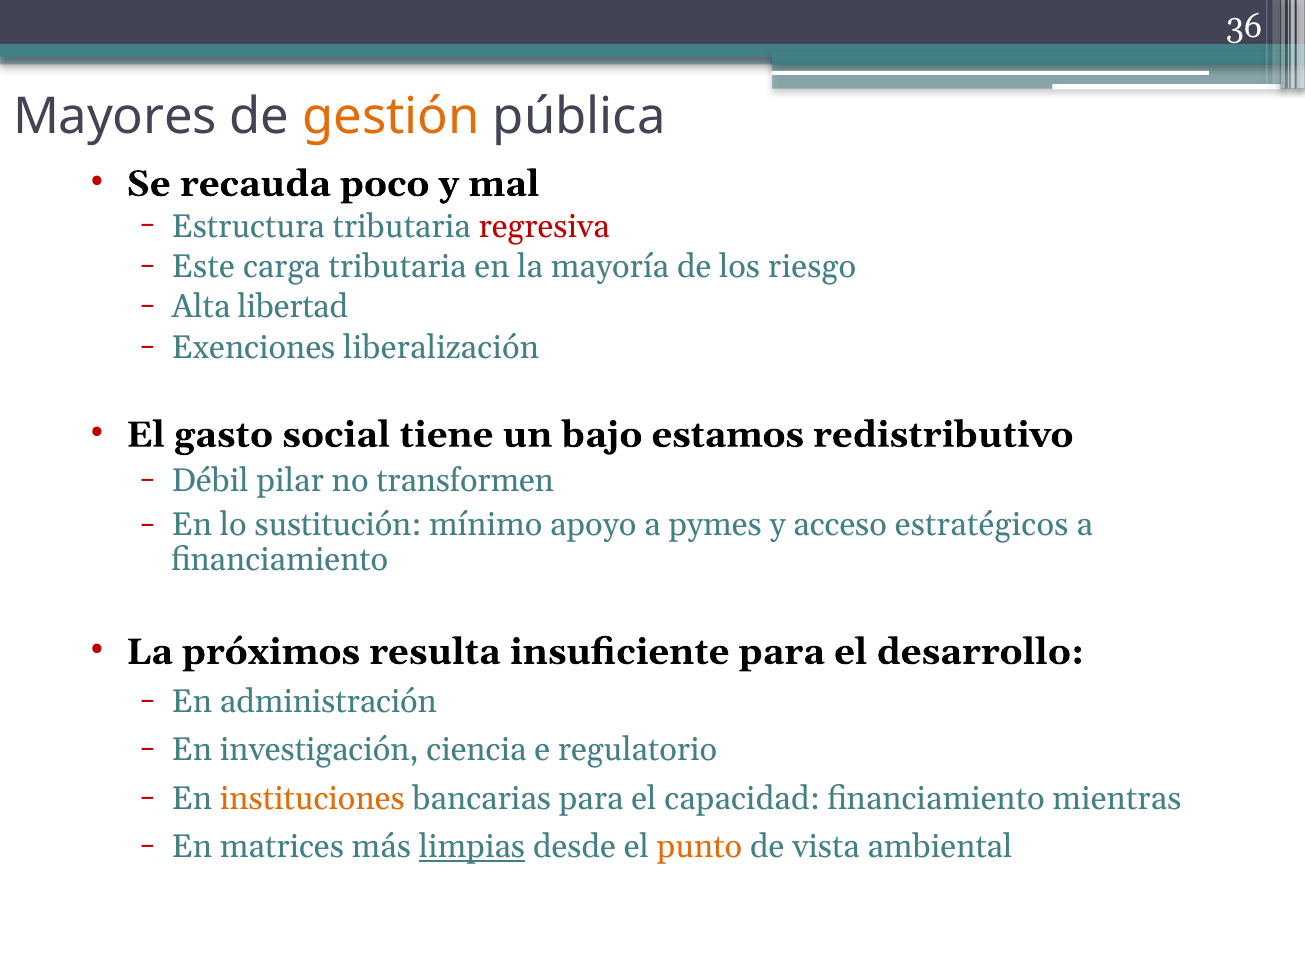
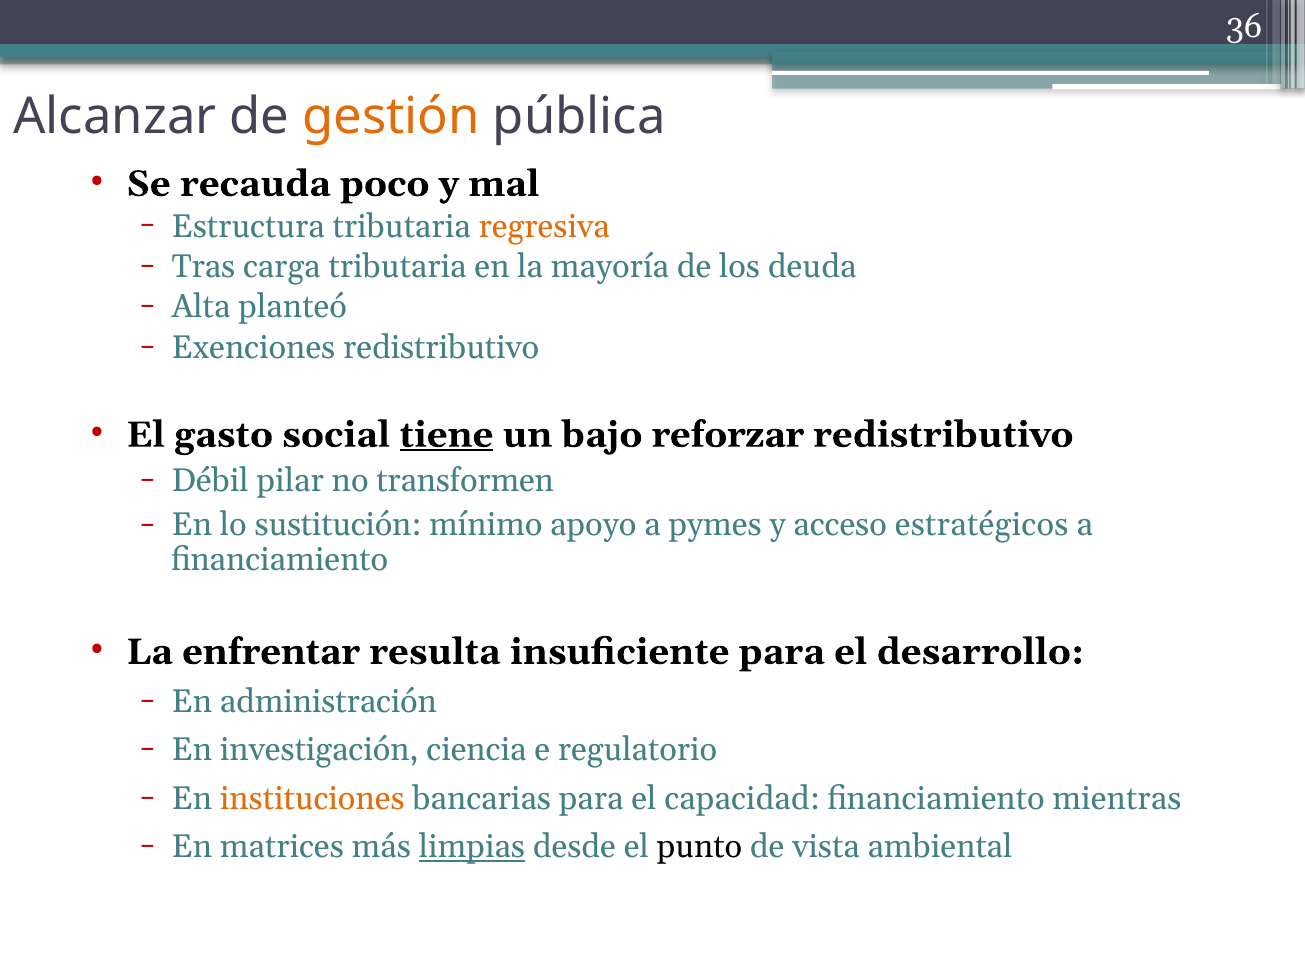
Mayores: Mayores -> Alcanzar
regresiva colour: red -> orange
Este: Este -> Tras
riesgo: riesgo -> deuda
libertad: libertad -> planteó
Exenciones liberalización: liberalización -> redistributivo
tiene underline: none -> present
estamos: estamos -> reforzar
próximos: próximos -> enfrentar
punto colour: orange -> black
